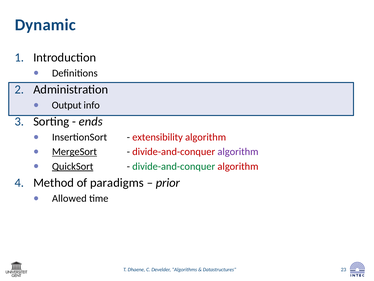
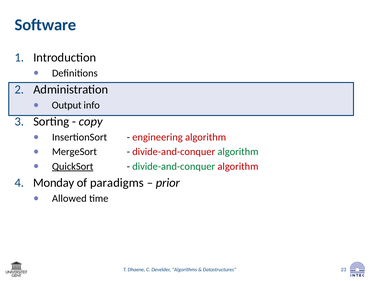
Dynamic: Dynamic -> Software
ends: ends -> copy
extensibility: extensibility -> engineering
MergeSort underline: present -> none
algorithm at (238, 151) colour: purple -> green
Method: Method -> Monday
